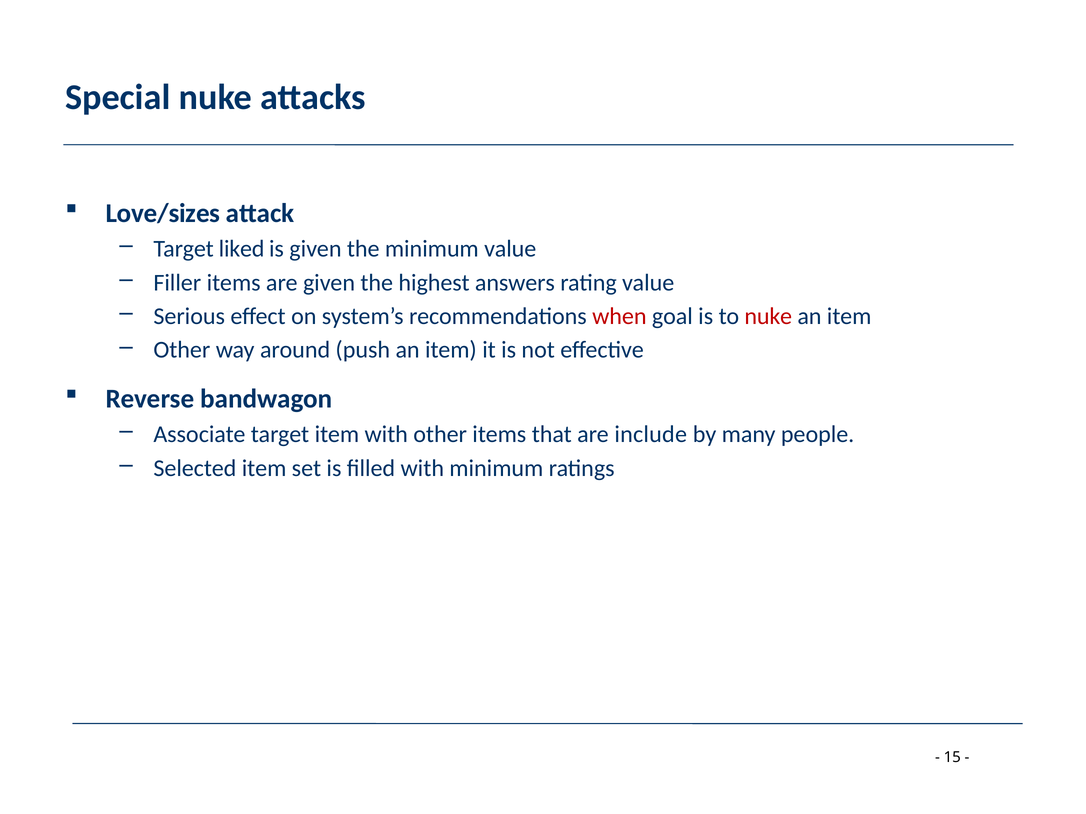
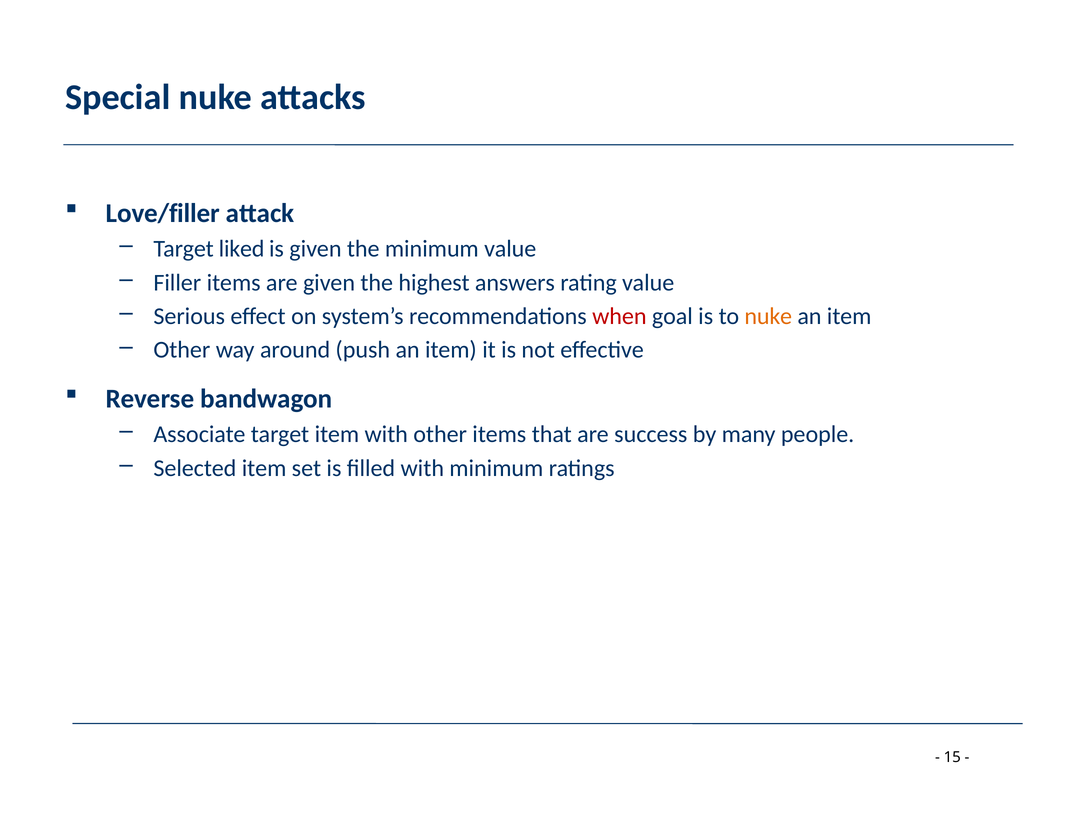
Love/sizes: Love/sizes -> Love/filler
nuke at (768, 316) colour: red -> orange
include: include -> success
